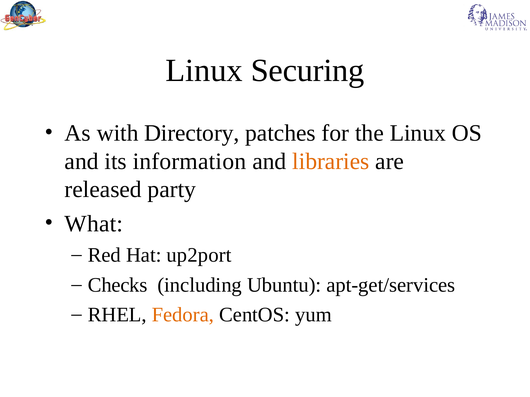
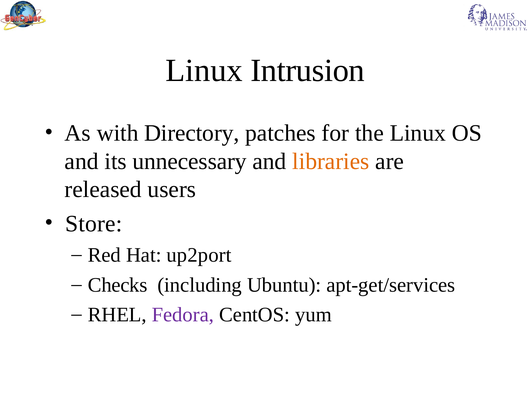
Securing: Securing -> Intrusion
information: information -> unnecessary
party: party -> users
What: What -> Store
Fedora colour: orange -> purple
